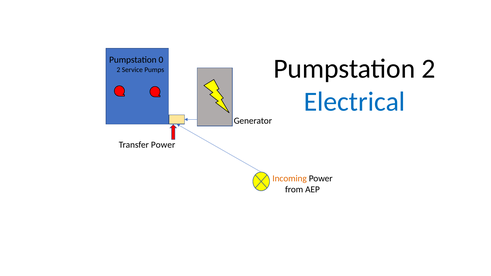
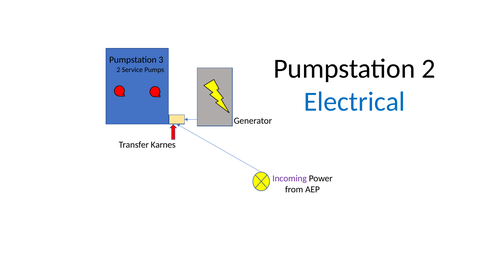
0: 0 -> 3
Transfer Power: Power -> Karnes
Incoming colour: orange -> purple
